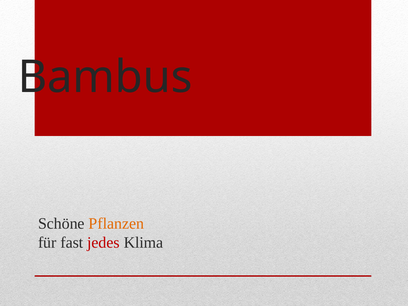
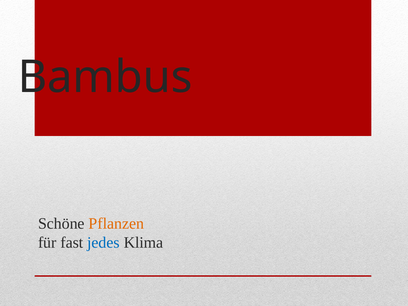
jedes colour: red -> blue
